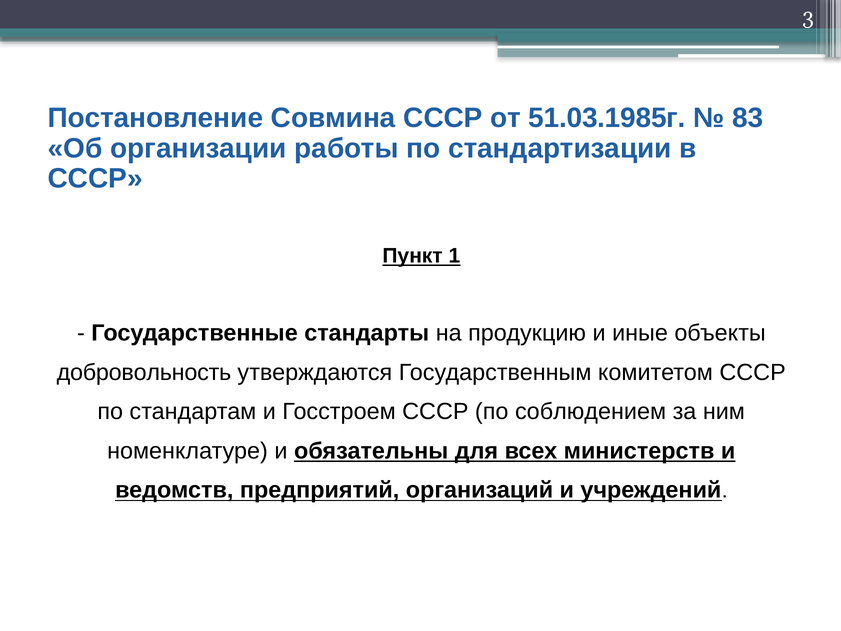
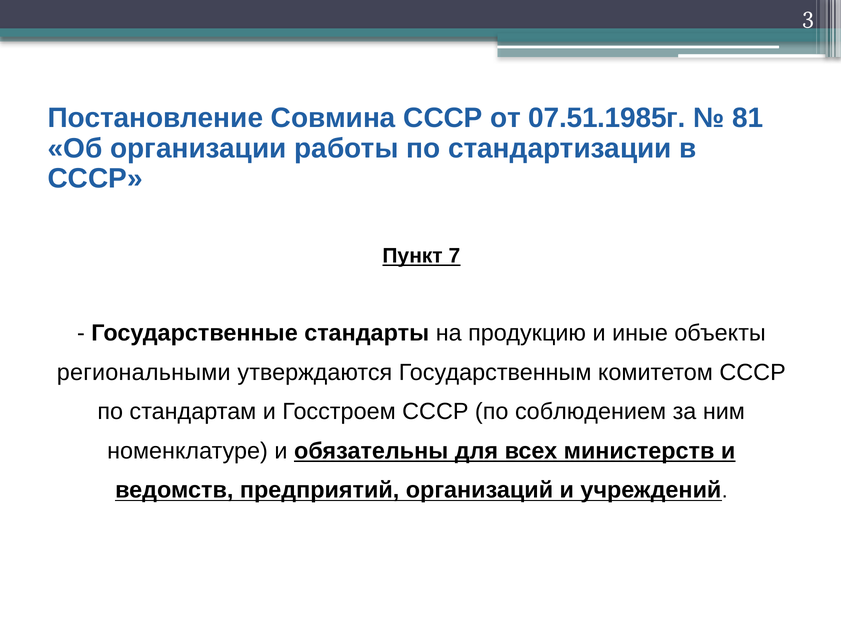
51.03.1985г: 51.03.1985г -> 07.51.1985г
83: 83 -> 81
1: 1 -> 7
добровольность: добровольность -> региональными
